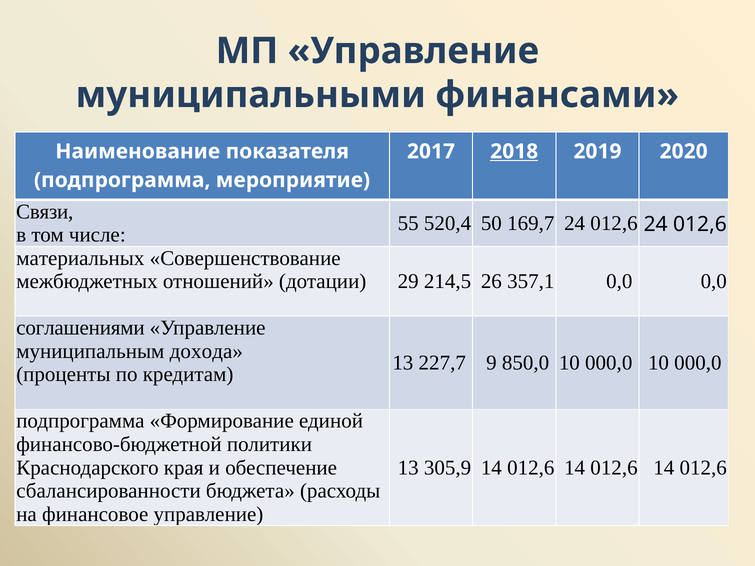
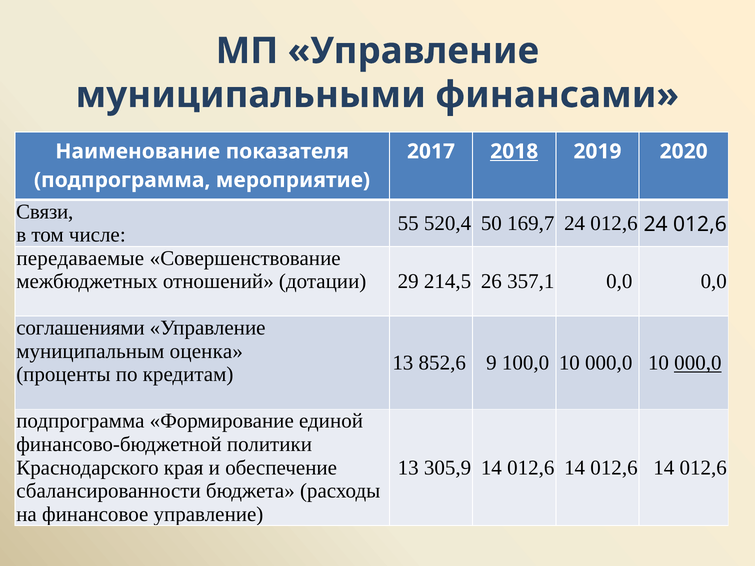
материальных: материальных -> передаваемые
дохода: дохода -> оценка
227,7: 227,7 -> 852,6
850,0: 850,0 -> 100,0
000,0 at (698, 363) underline: none -> present
